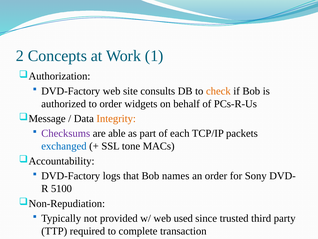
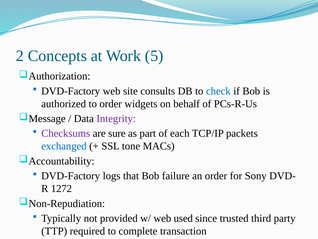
1: 1 -> 5
check colour: orange -> blue
Integrity colour: orange -> purple
able: able -> sure
names: names -> failure
5100: 5100 -> 1272
